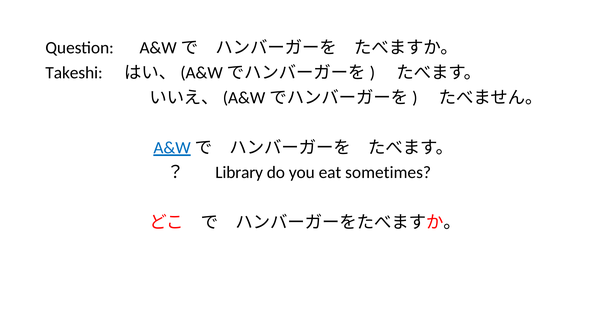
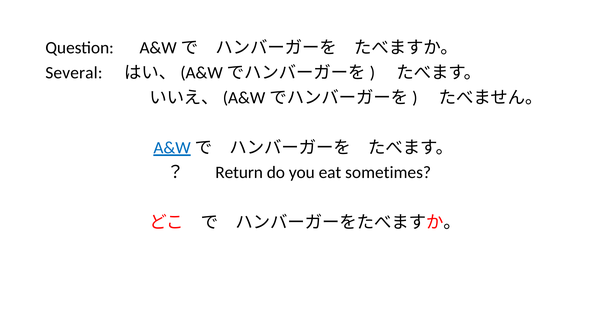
Takeshi: Takeshi -> Several
Library: Library -> Return
